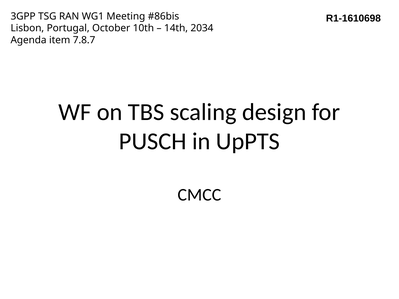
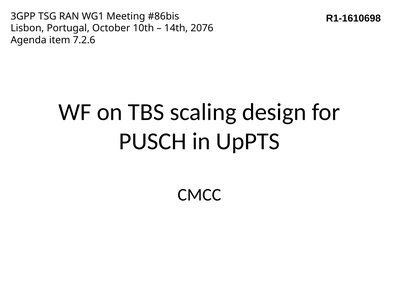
2034: 2034 -> 2076
7.8.7: 7.8.7 -> 7.2.6
